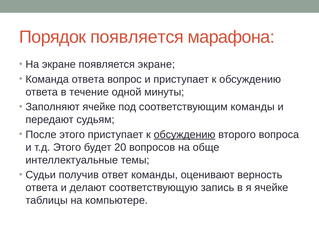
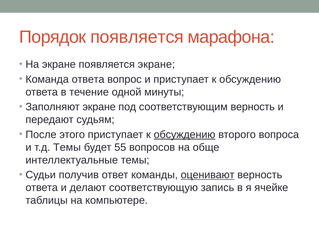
Заполняют ячейке: ячейке -> экране
соответствующим команды: команды -> верность
т.д Этого: Этого -> Темы
20: 20 -> 55
оценивают underline: none -> present
